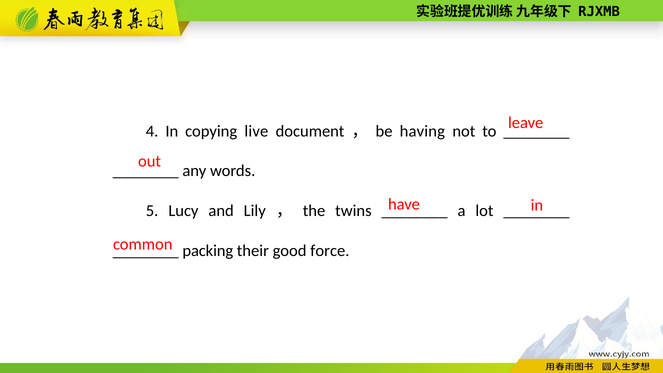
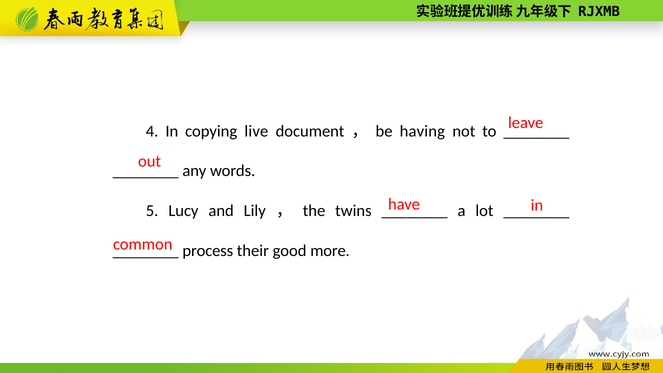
packing: packing -> process
force: force -> more
